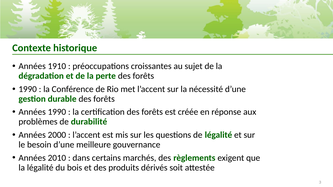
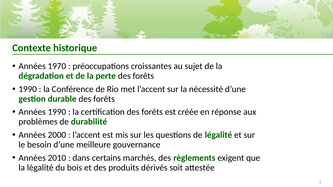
1910: 1910 -> 1970
